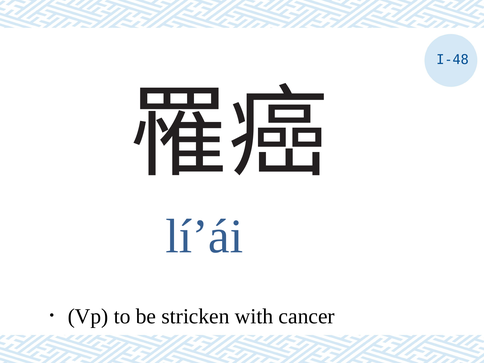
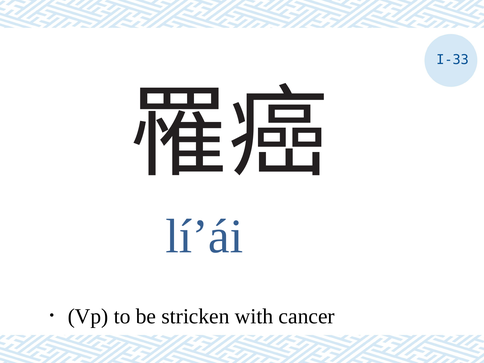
I-48: I-48 -> I-33
